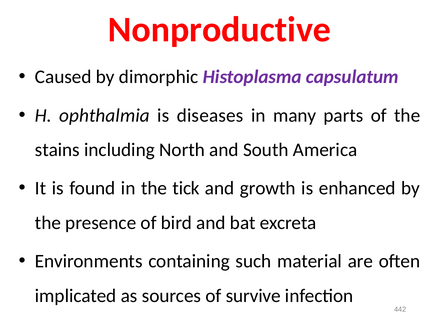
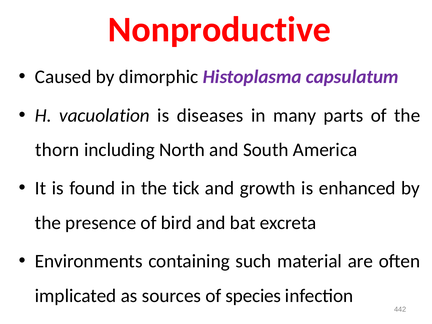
ophthalmia: ophthalmia -> vacuolation
stains: stains -> thorn
survive: survive -> species
